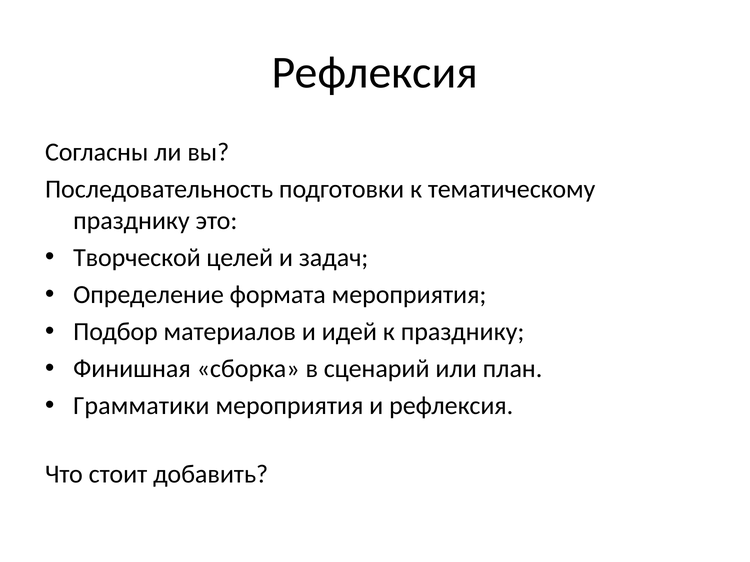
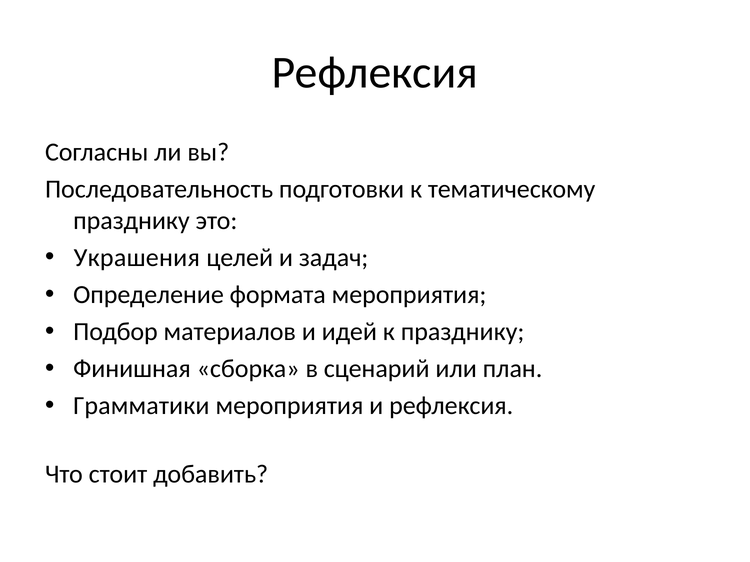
Творческой: Творческой -> Украшения
